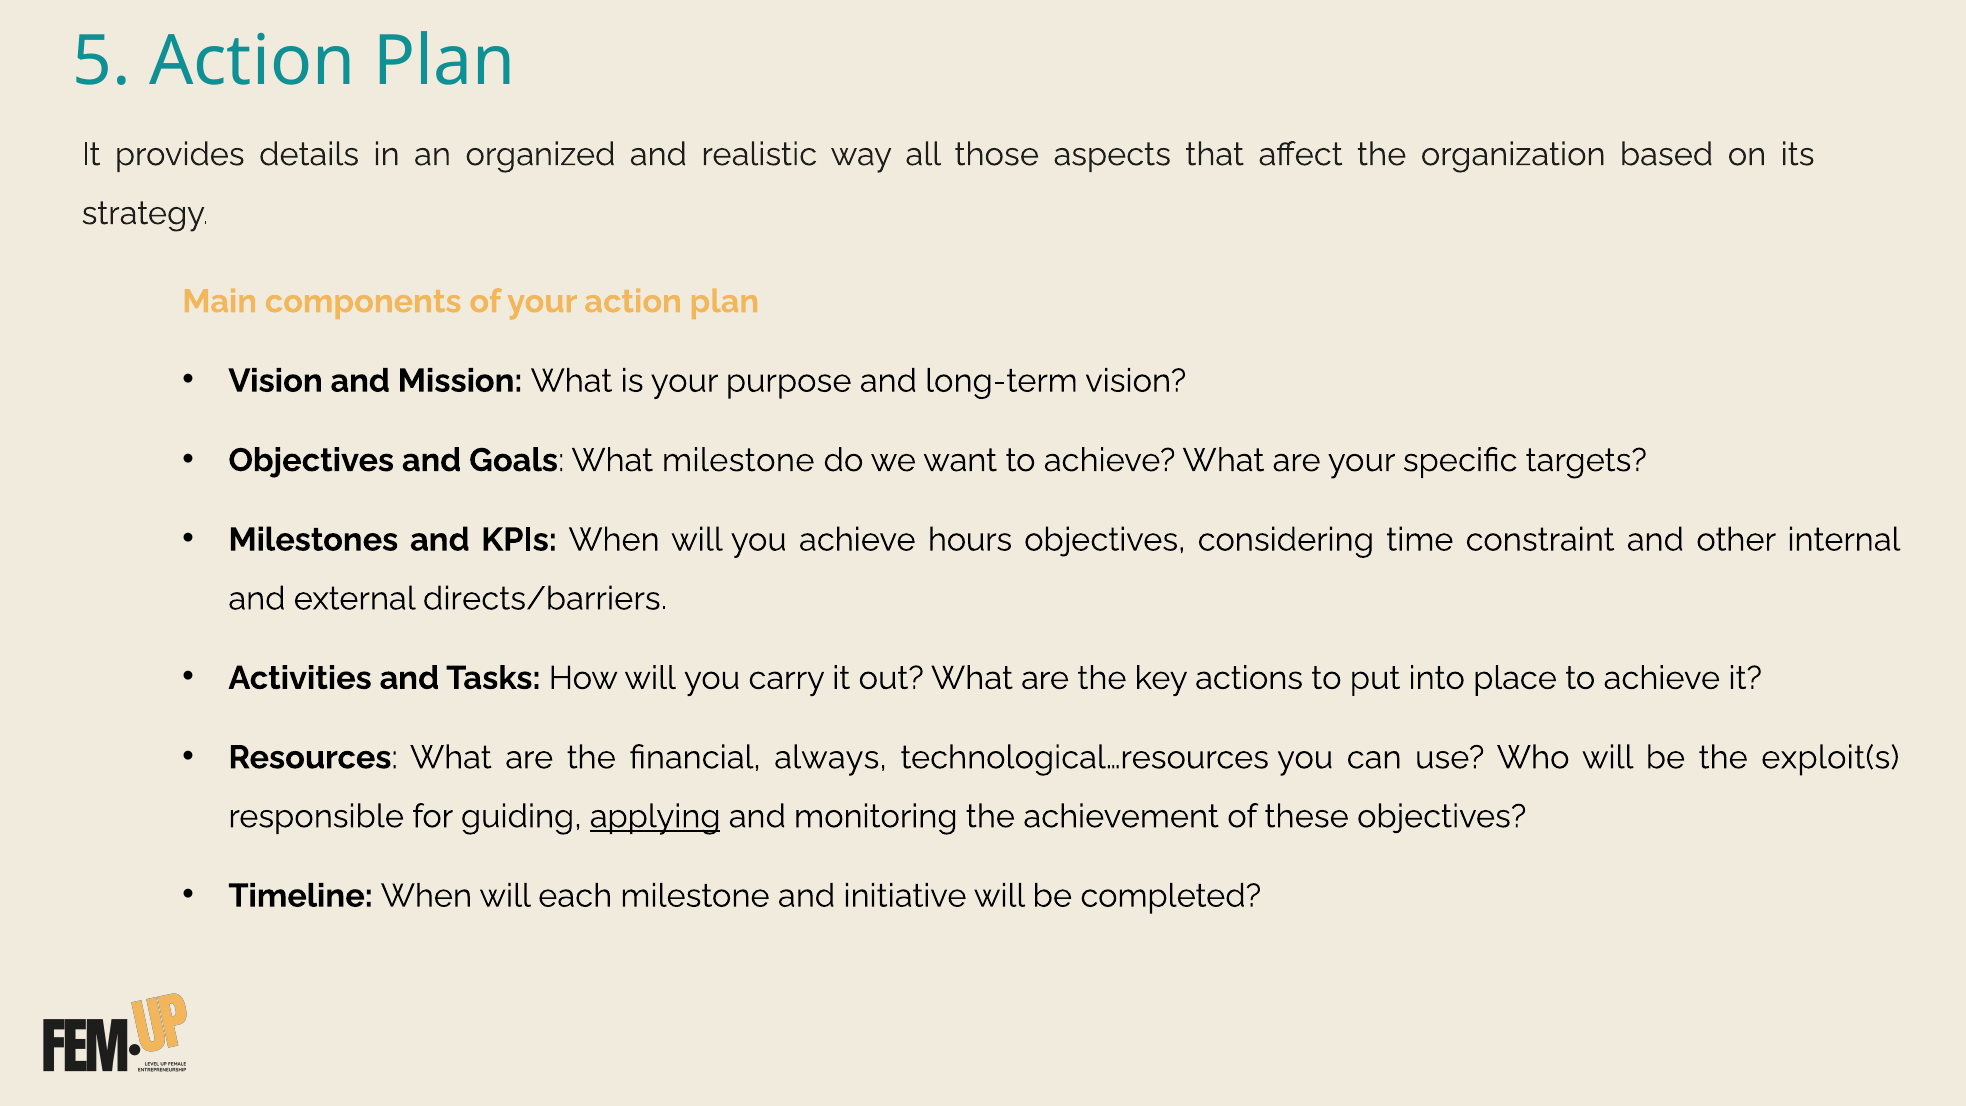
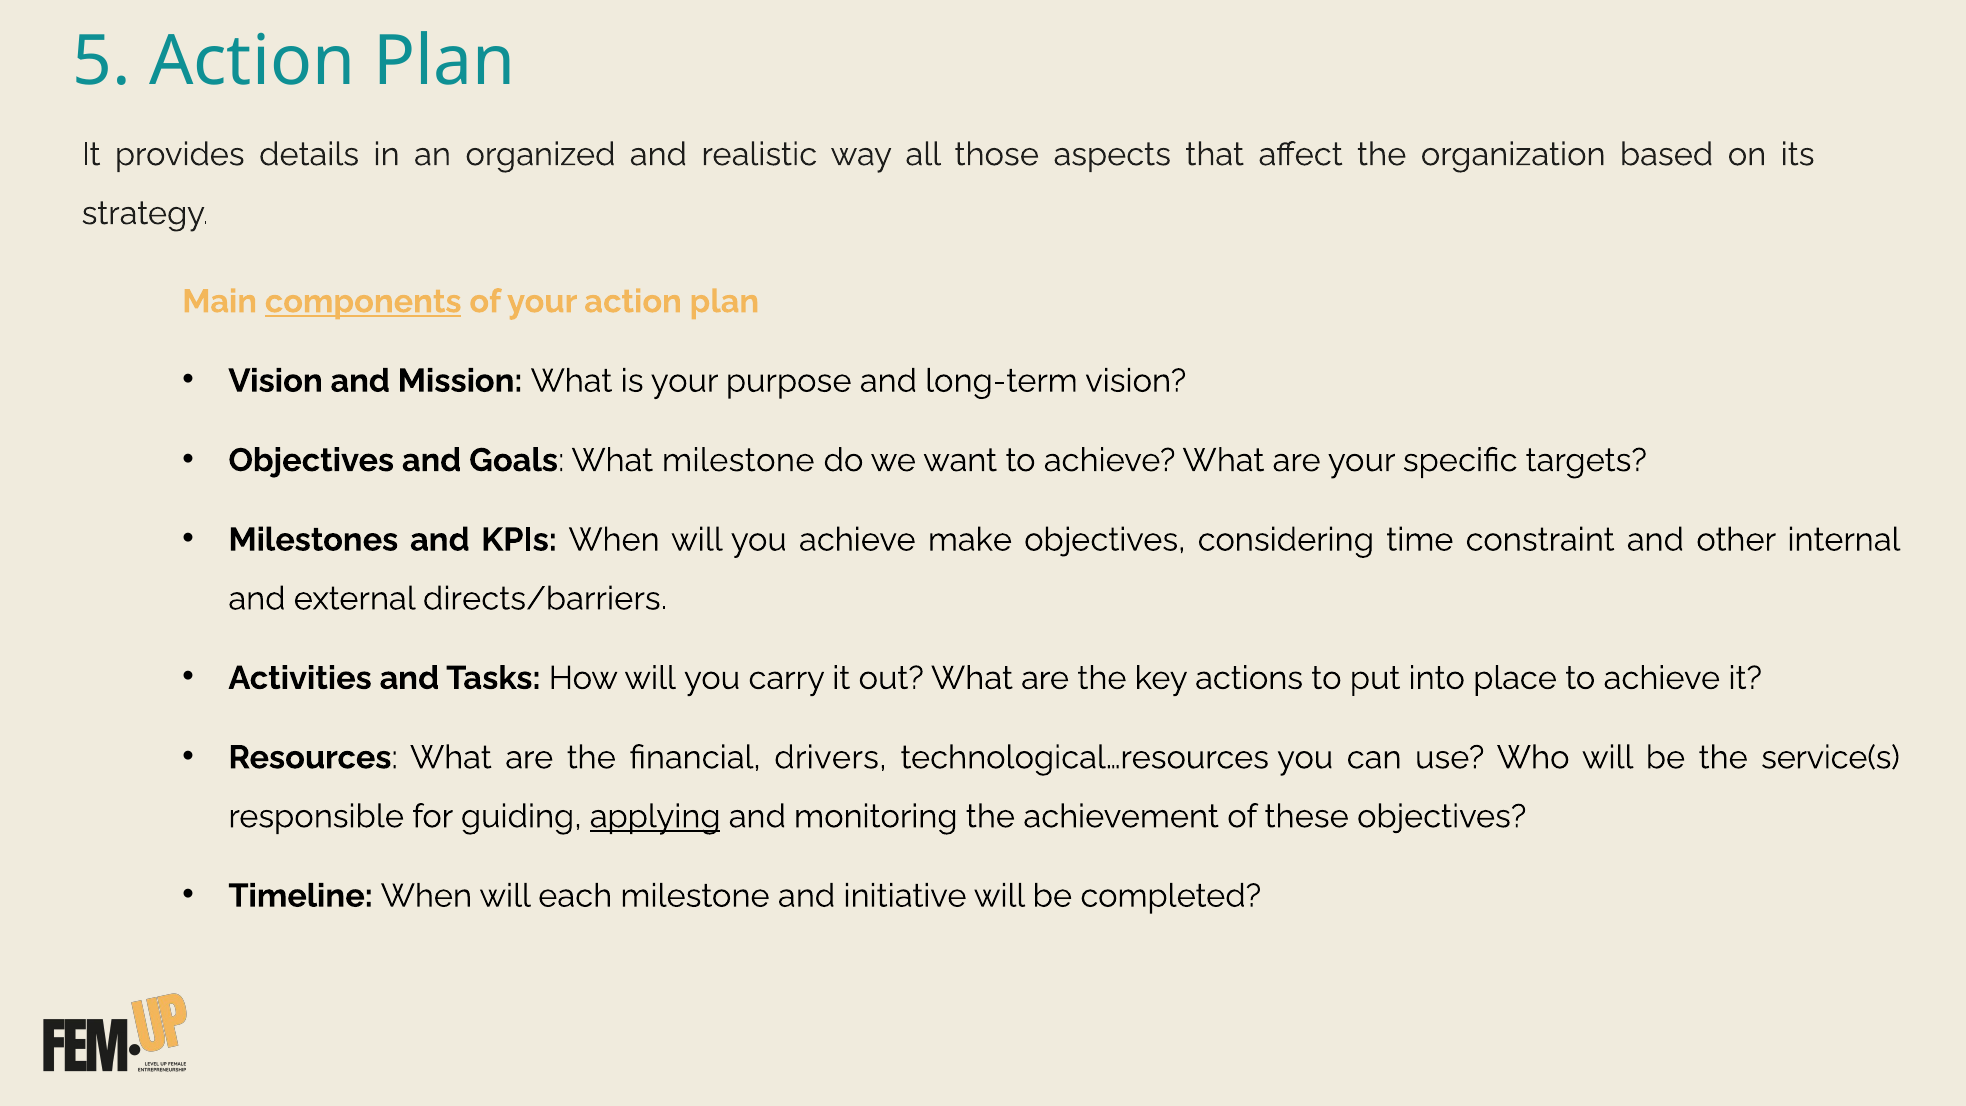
components underline: none -> present
hours: hours -> make
always: always -> drivers
exploit(s: exploit(s -> service(s
